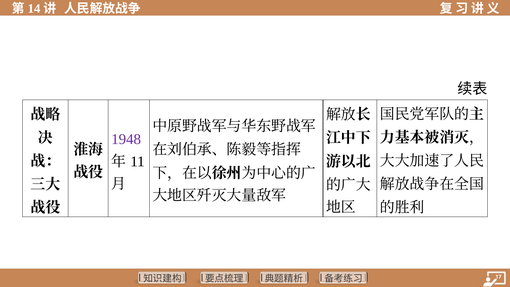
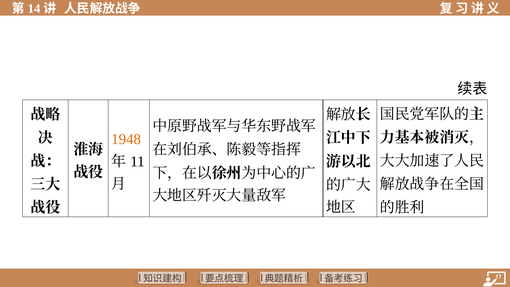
1948 colour: purple -> orange
